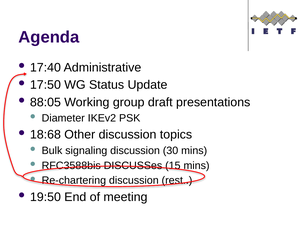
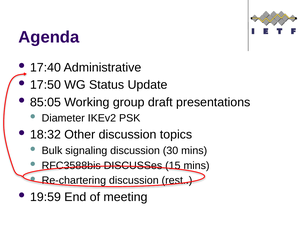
88:05: 88:05 -> 85:05
18:68: 18:68 -> 18:32
19:50: 19:50 -> 19:59
